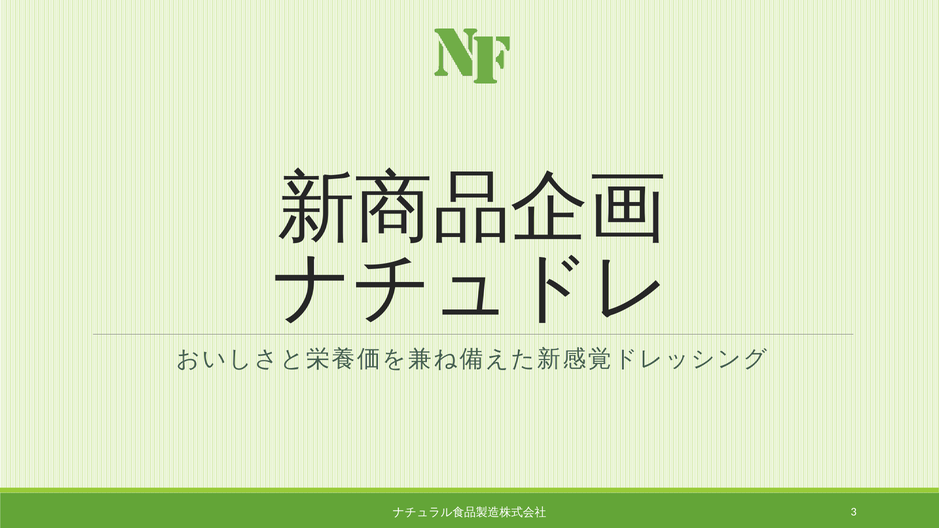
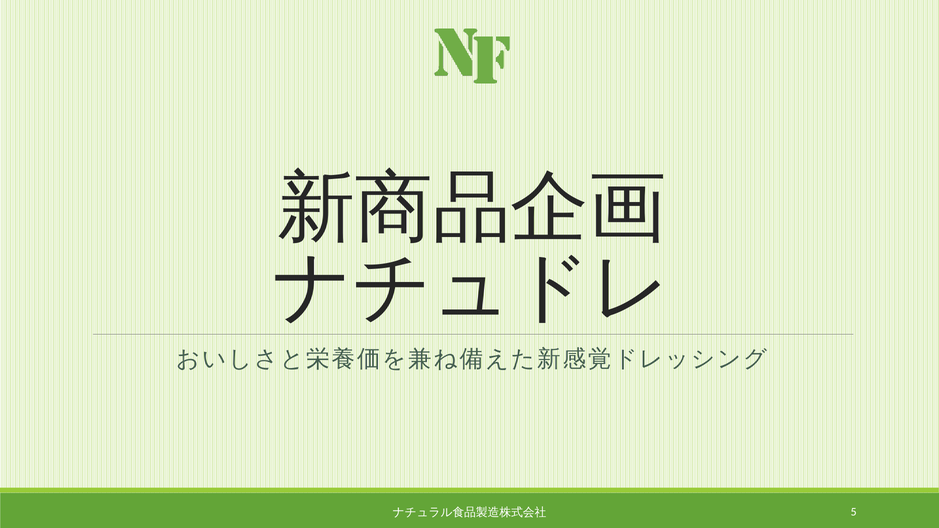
3: 3 -> 5
